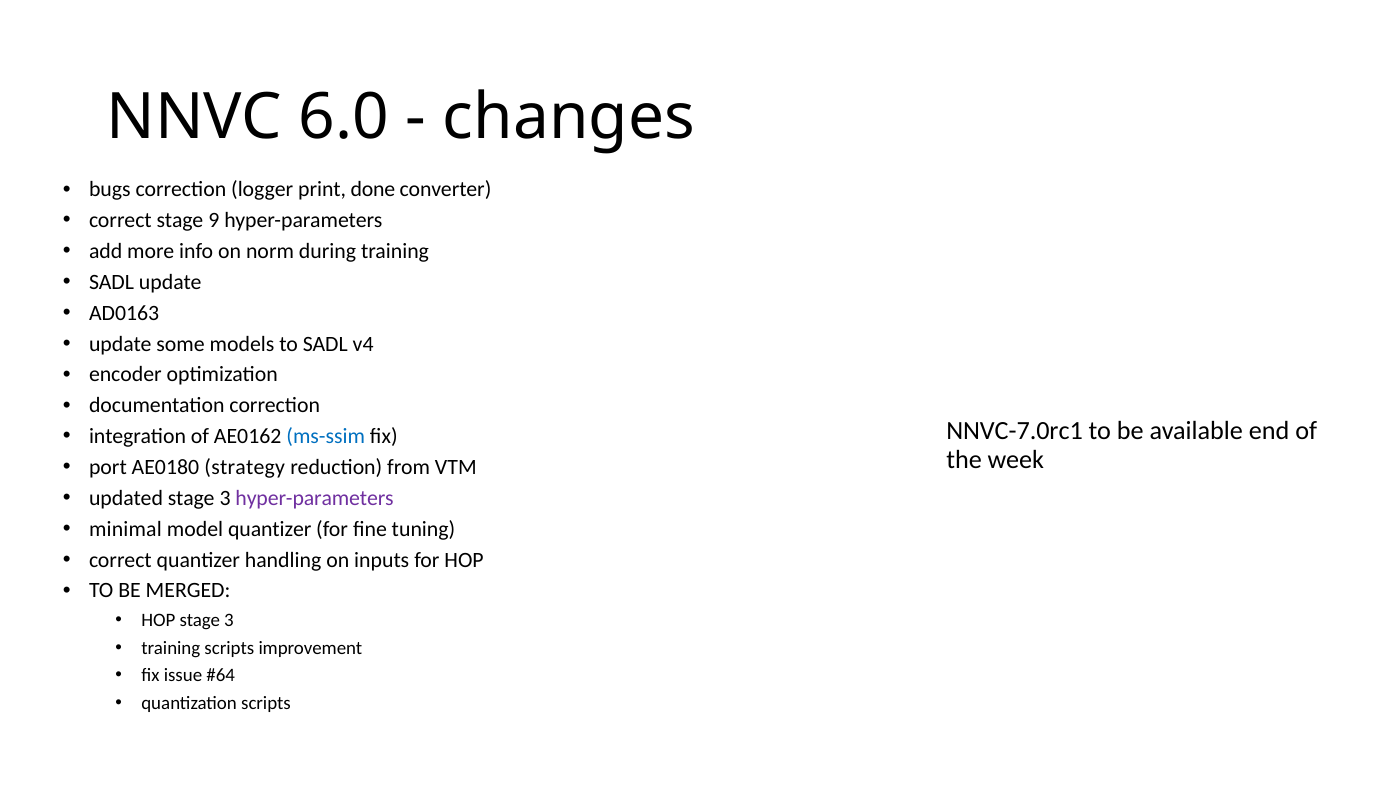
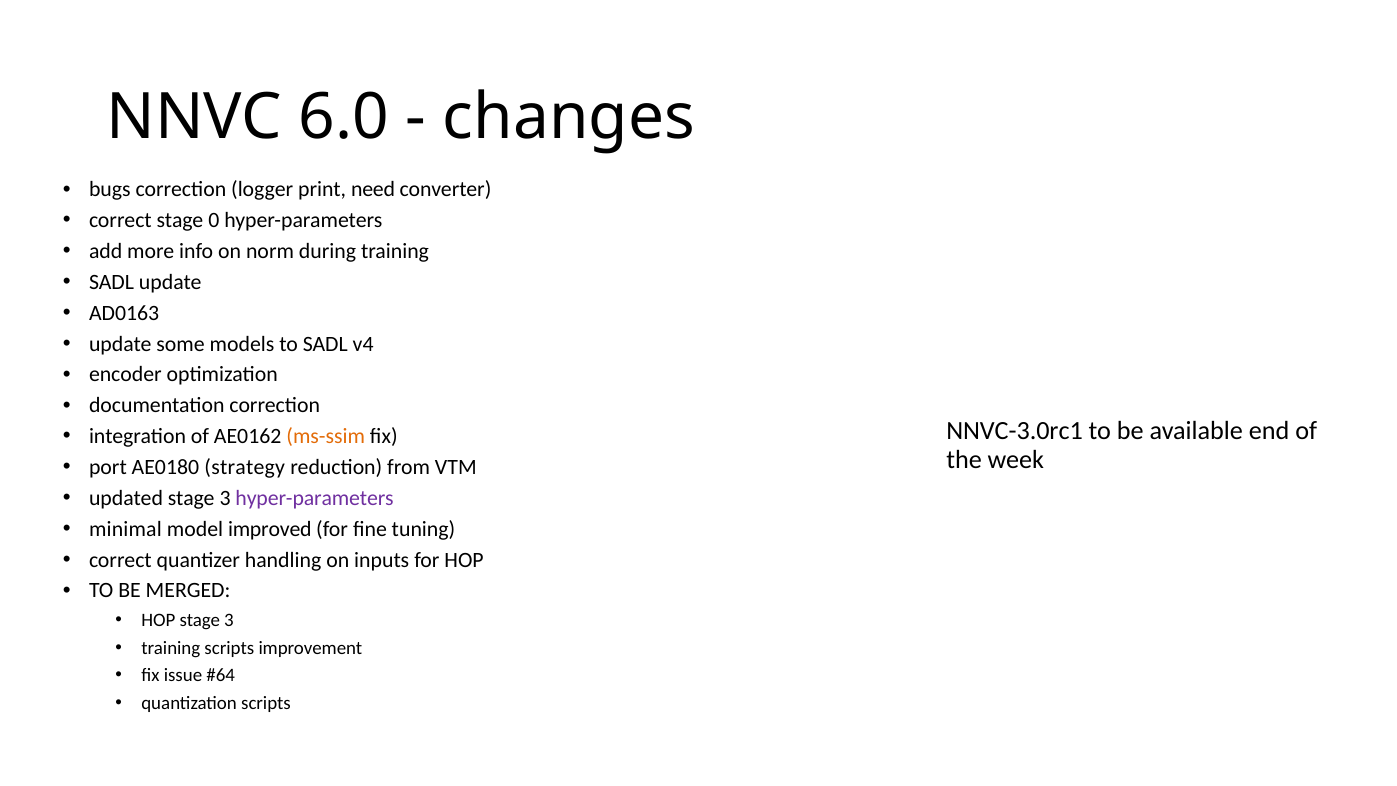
done: done -> need
9: 9 -> 0
NNVC-7.0rc1: NNVC-7.0rc1 -> NNVC-3.0rc1
ms-ssim colour: blue -> orange
model quantizer: quantizer -> improved
